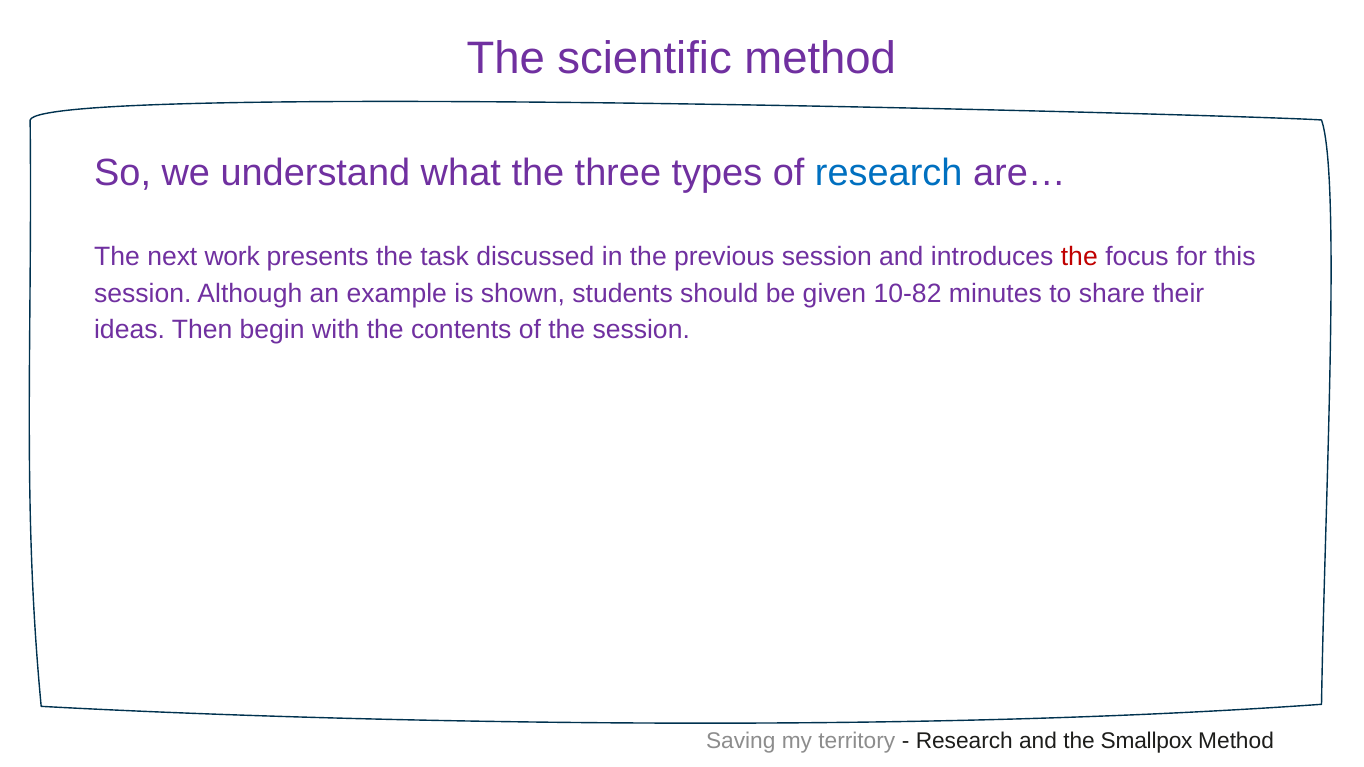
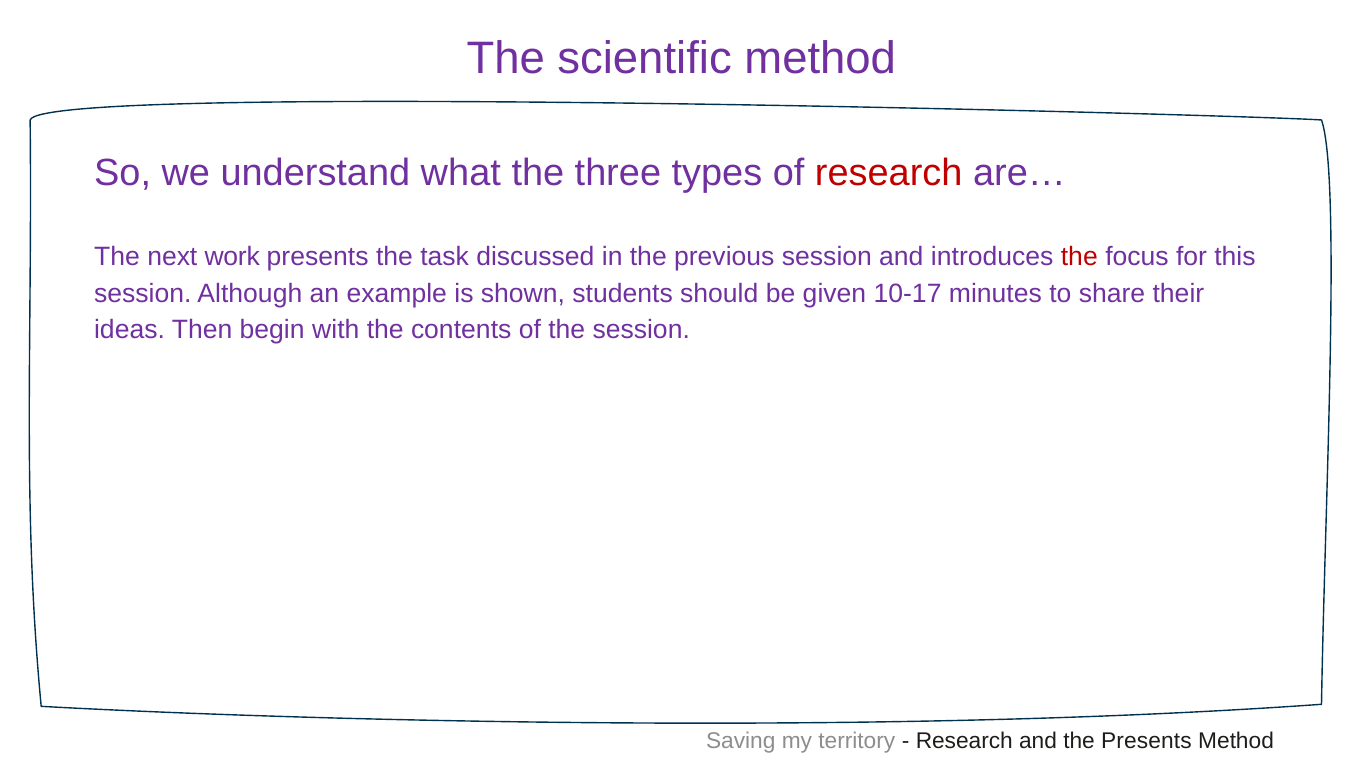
research at (889, 173) colour: blue -> red
10-82: 10-82 -> 10-17
the Smallpox: Smallpox -> Presents
